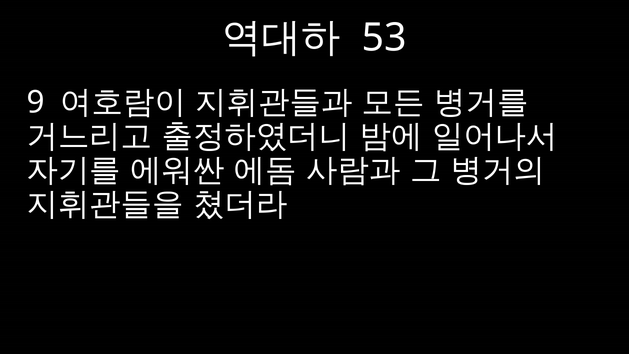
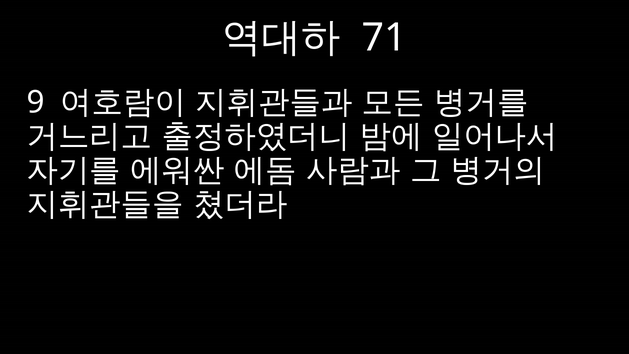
53: 53 -> 71
